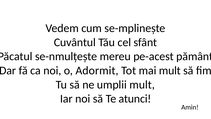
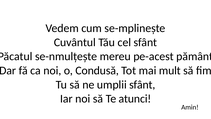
Adormit: Adormit -> Condusă
umplii mult: mult -> sfânt
